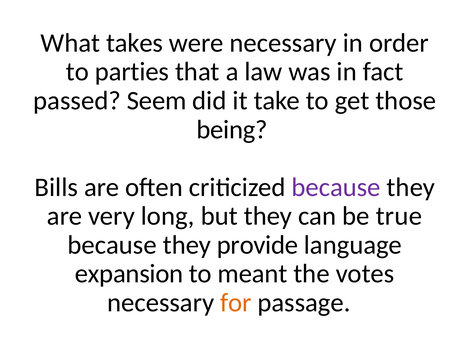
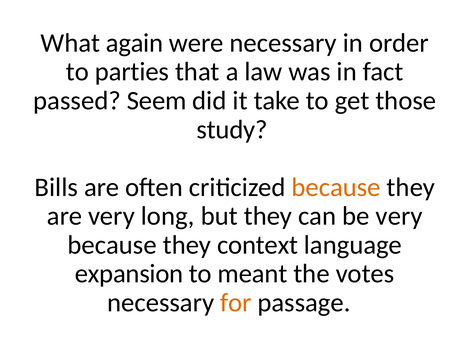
takes: takes -> again
being: being -> study
because at (336, 188) colour: purple -> orange
be true: true -> very
provide: provide -> context
